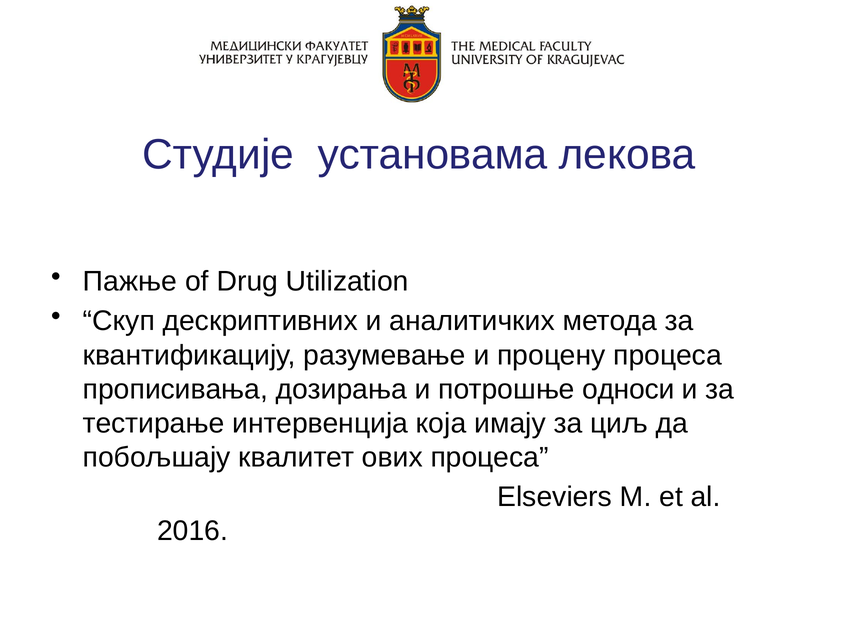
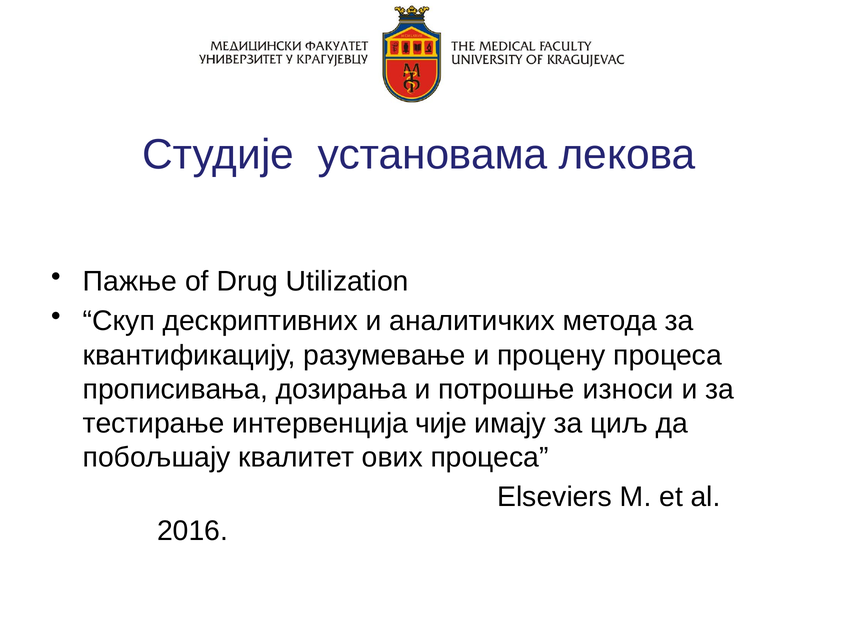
односи: односи -> износи
која: која -> чије
